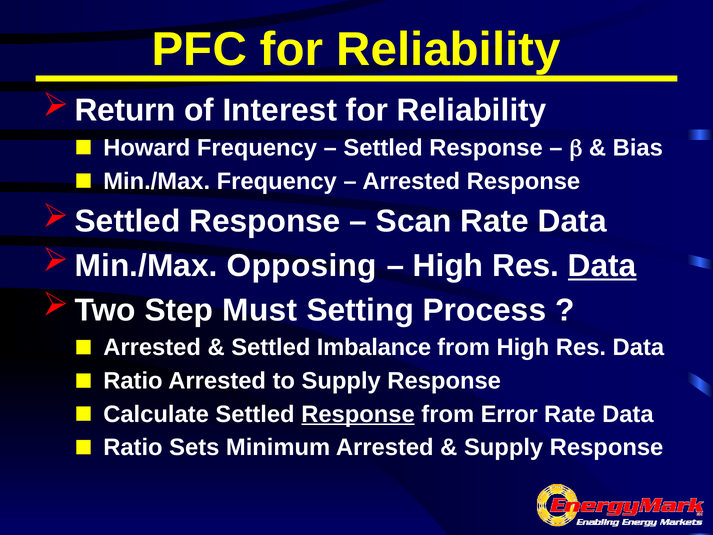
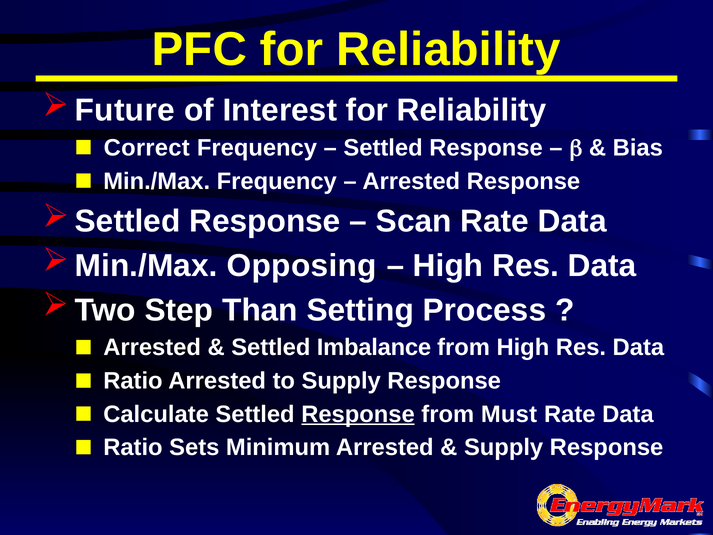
Return: Return -> Future
Howard: Howard -> Correct
Data at (602, 266) underline: present -> none
Must: Must -> Than
Error: Error -> Must
